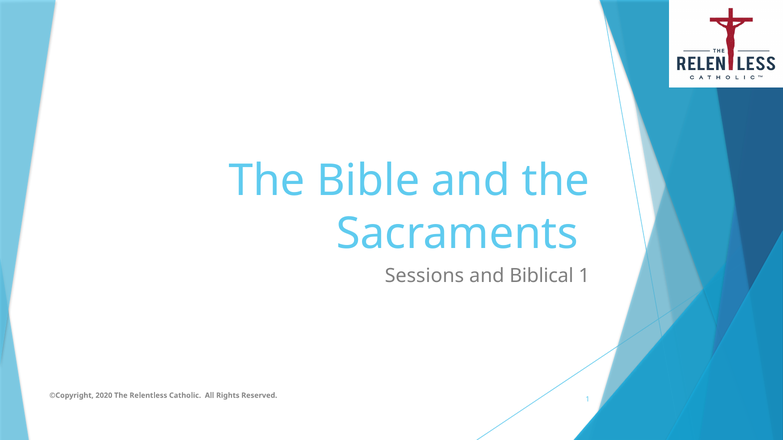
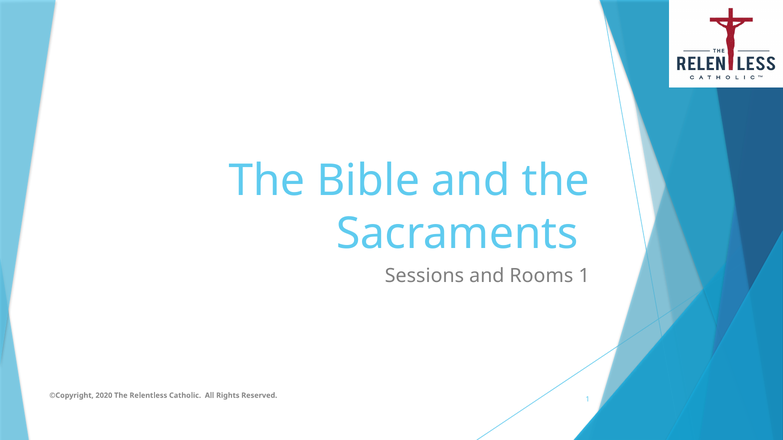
Biblical: Biblical -> Rooms
